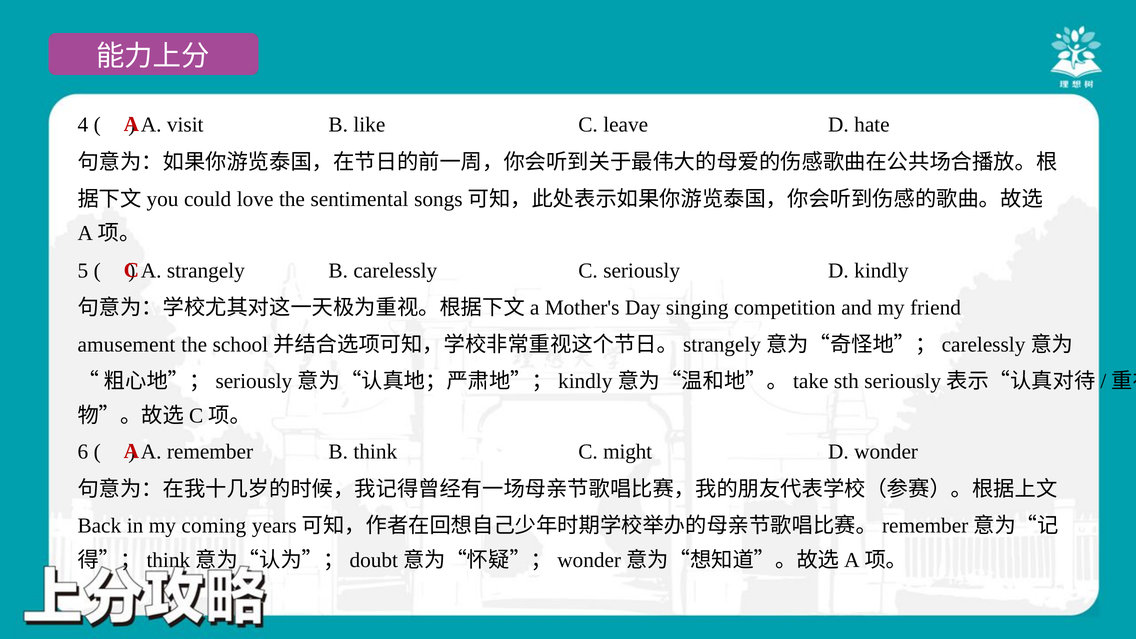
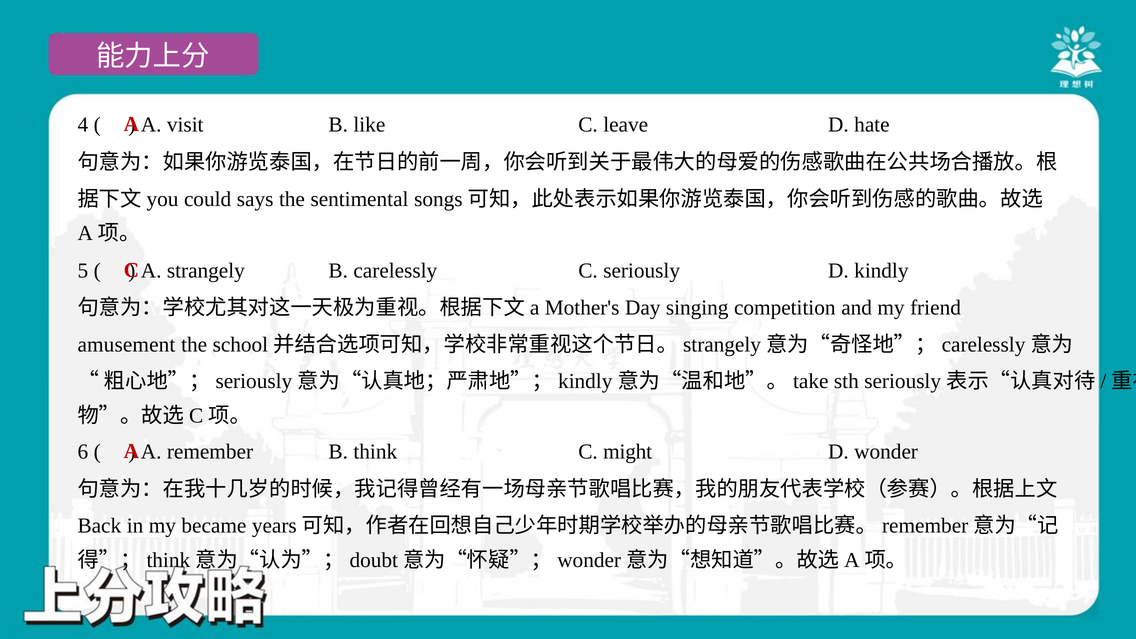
love: love -> says
coming: coming -> became
